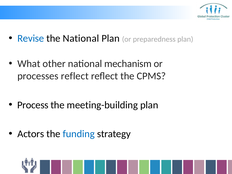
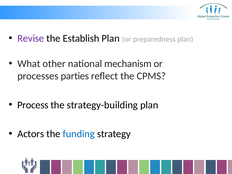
Revise colour: blue -> purple
the National: National -> Establish
processes reflect: reflect -> parties
meeting-building: meeting-building -> strategy-building
